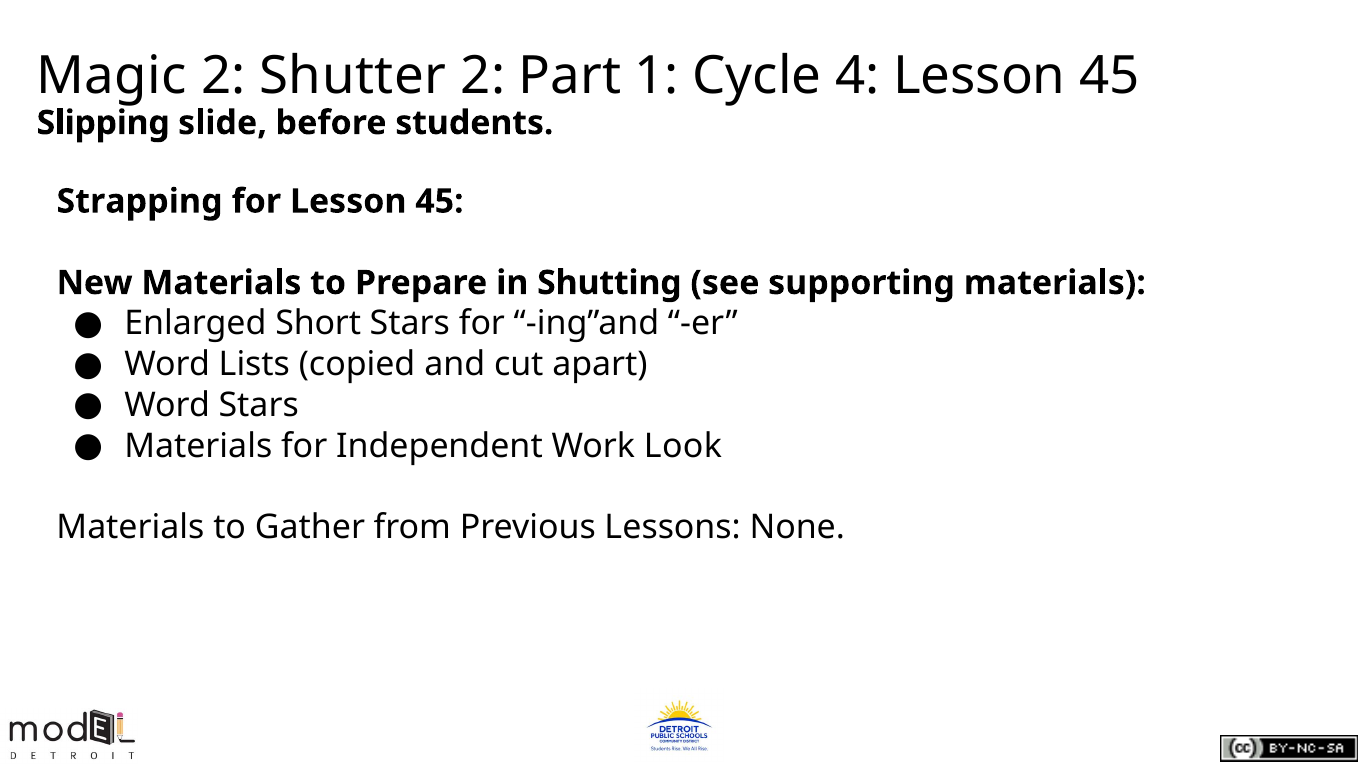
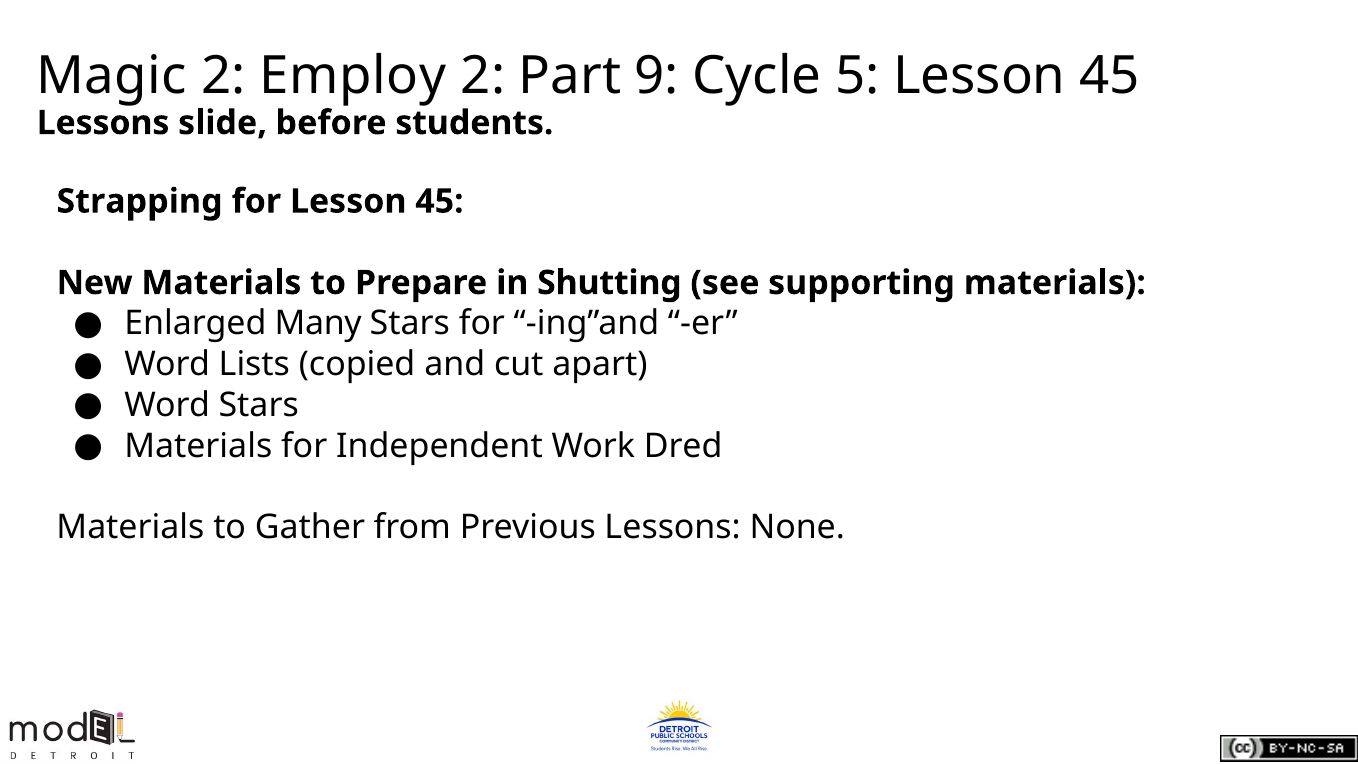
Shutter: Shutter -> Employ
1: 1 -> 9
4: 4 -> 5
Slipping at (103, 123): Slipping -> Lessons
Short: Short -> Many
Look: Look -> Dred
